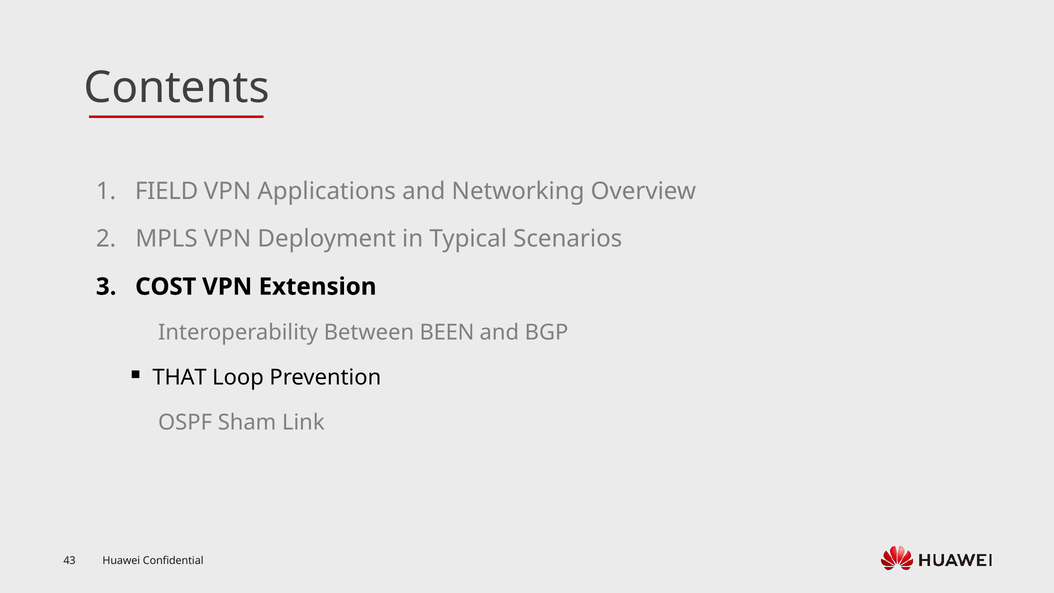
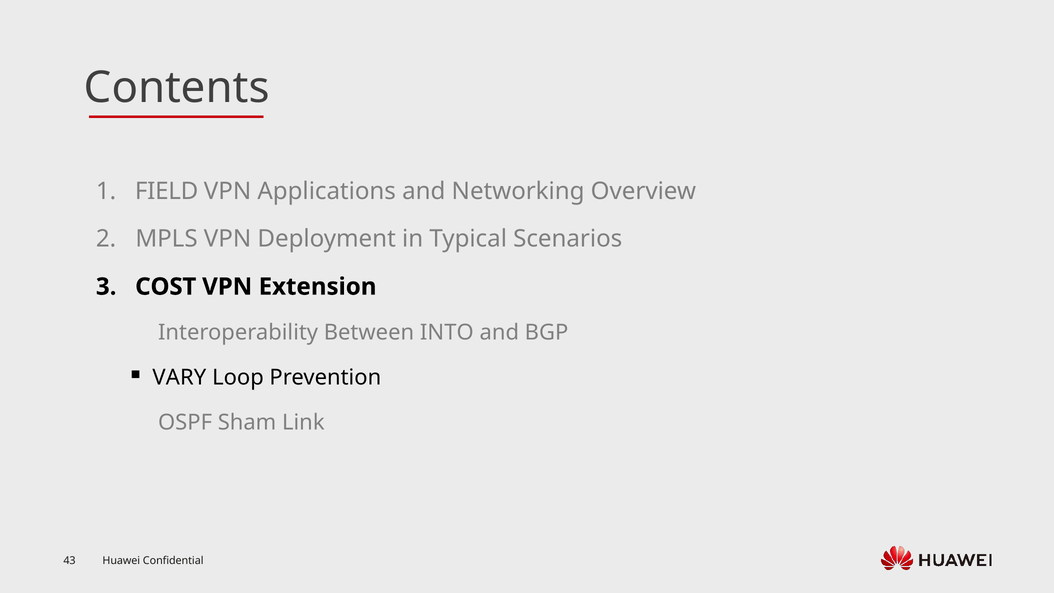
BEEN: BEEN -> INTO
THAT: THAT -> VARY
